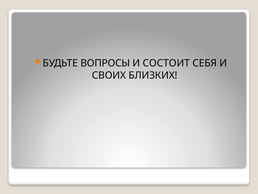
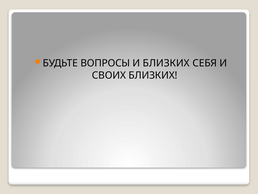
И СОСТОИТ: СОСТОИТ -> БЛИЗКИХ
